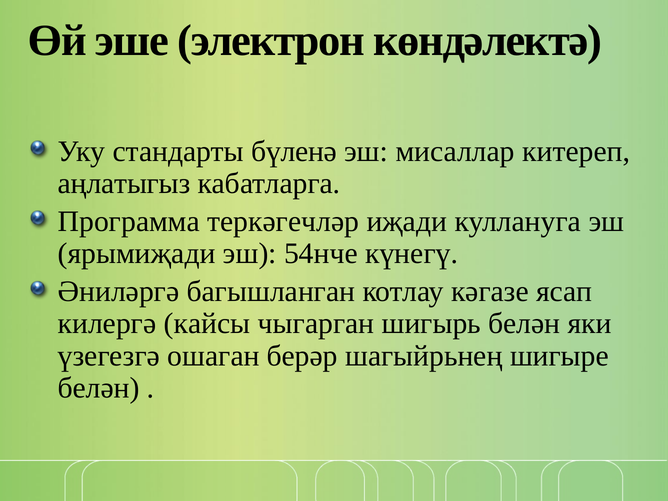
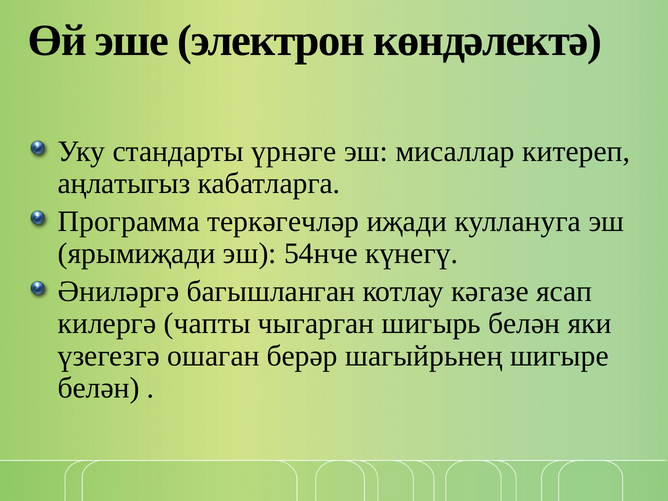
бүленә: бүленә -> үрнәге
кайсы: кайсы -> чапты
